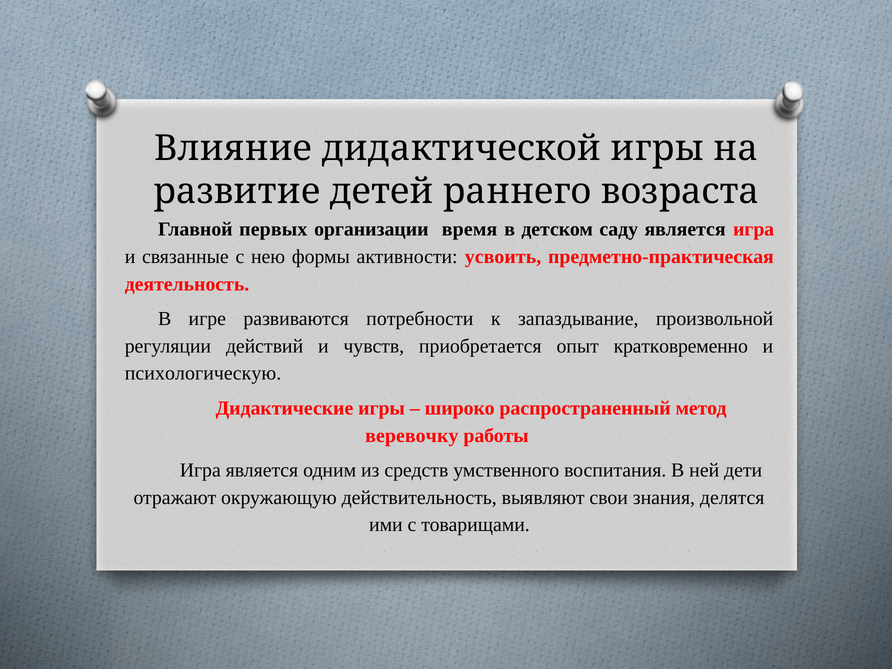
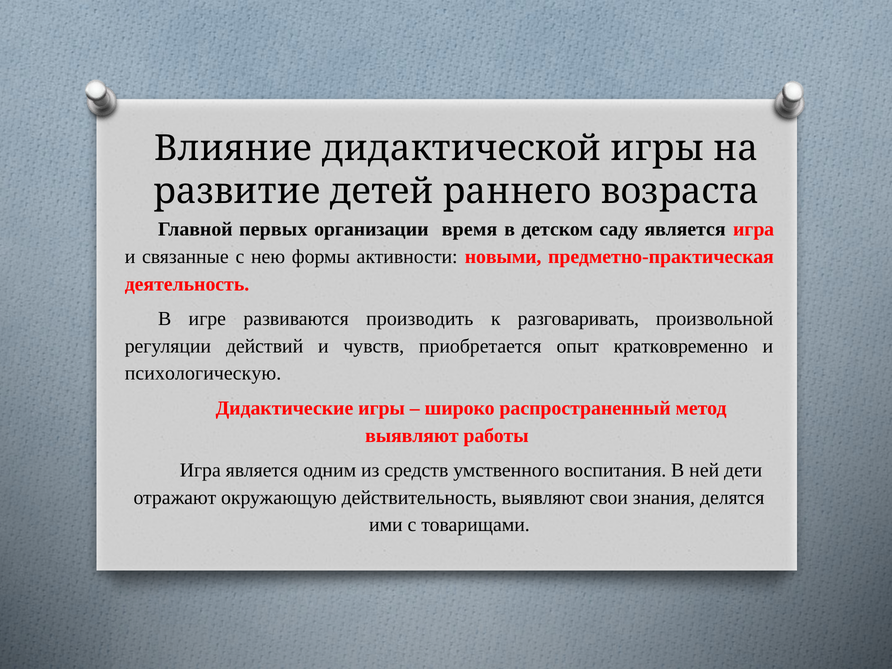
усвоить: усвоить -> новыми
потребности: потребности -> производить
запаздывание: запаздывание -> разговаривать
веревочку at (412, 435): веревочку -> выявляют
